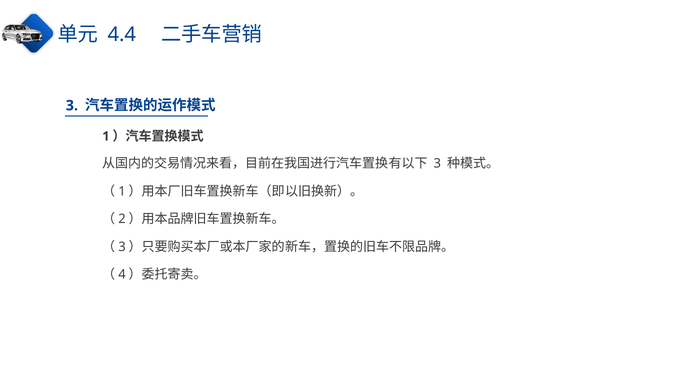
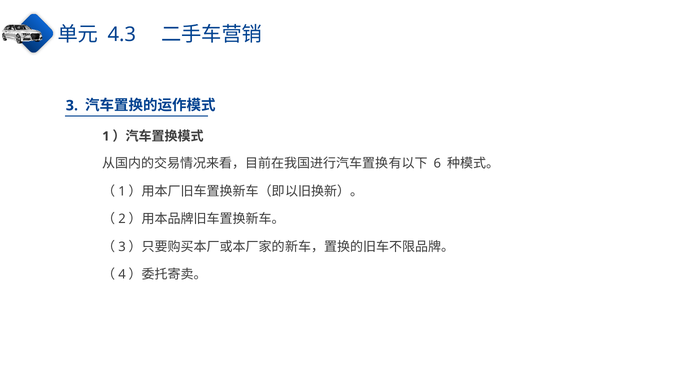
4.4: 4.4 -> 4.3
3 at (437, 163): 3 -> 6
